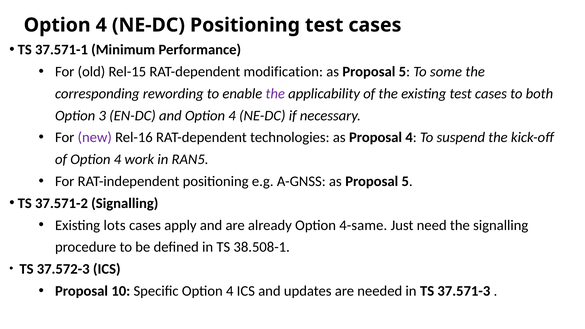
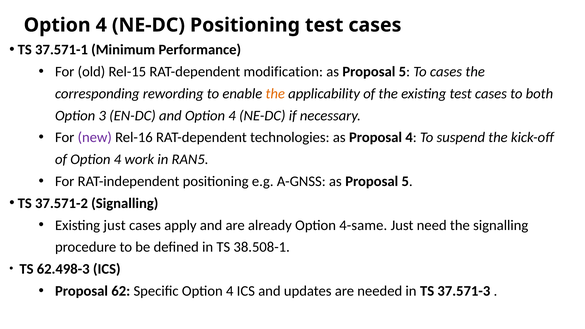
To some: some -> cases
the at (275, 94) colour: purple -> orange
Existing lots: lots -> just
37.572-3: 37.572-3 -> 62.498-3
10: 10 -> 62
